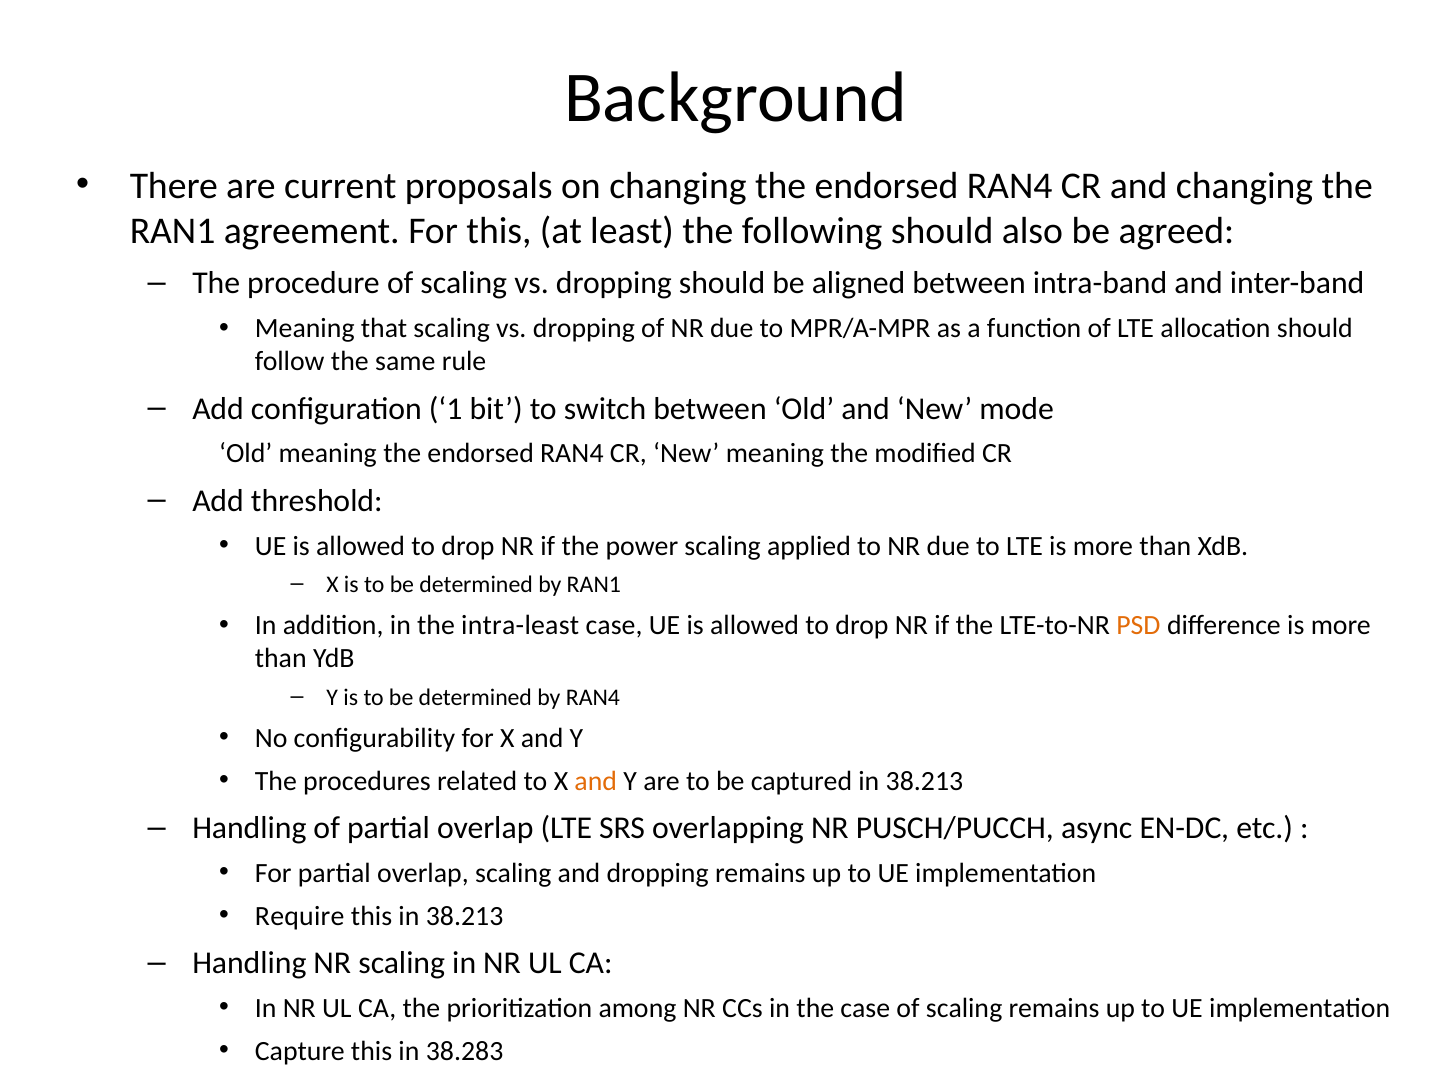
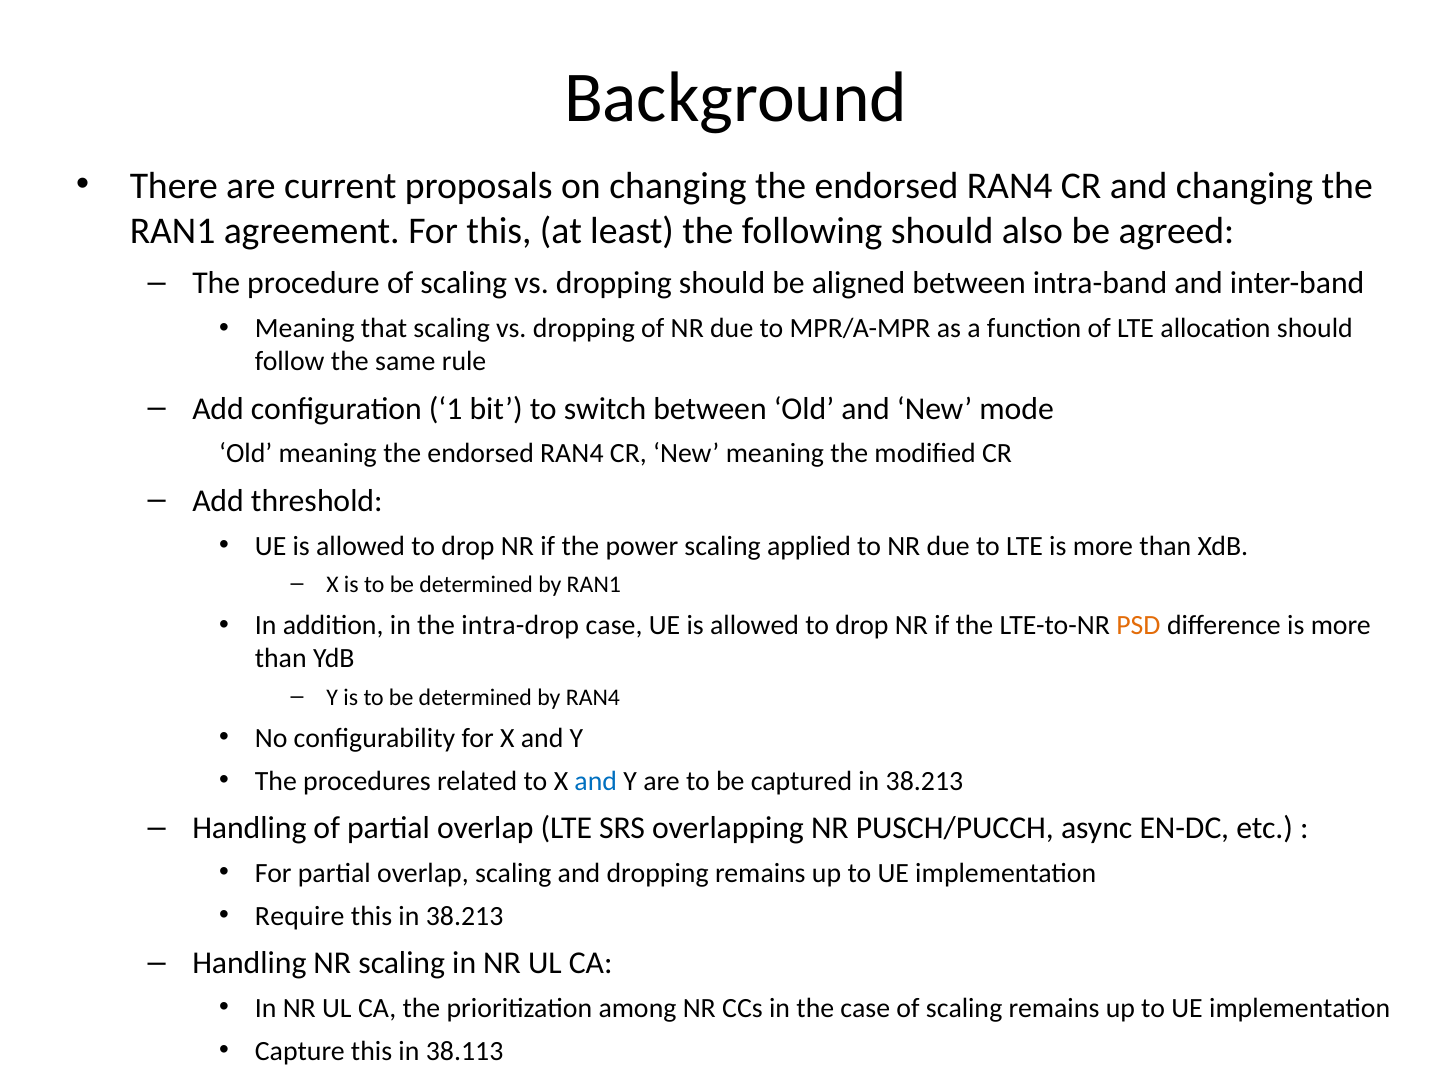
intra-least: intra-least -> intra-drop
and at (596, 781) colour: orange -> blue
38.283: 38.283 -> 38.113
